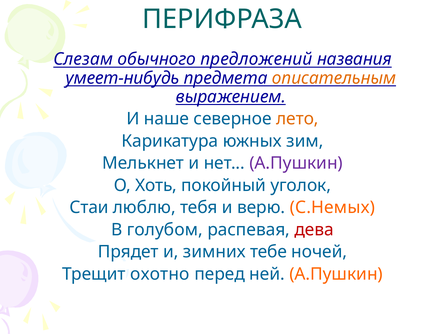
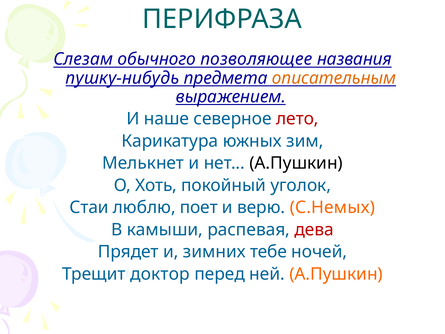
предложений: предложений -> позволяющее
умеет-нибудь: умеет-нибудь -> пушку-нибудь
лето colour: orange -> red
А.Пушкин at (296, 163) colour: purple -> black
тебя: тебя -> поет
голубом: голубом -> камыши
охотно: охотно -> доктор
